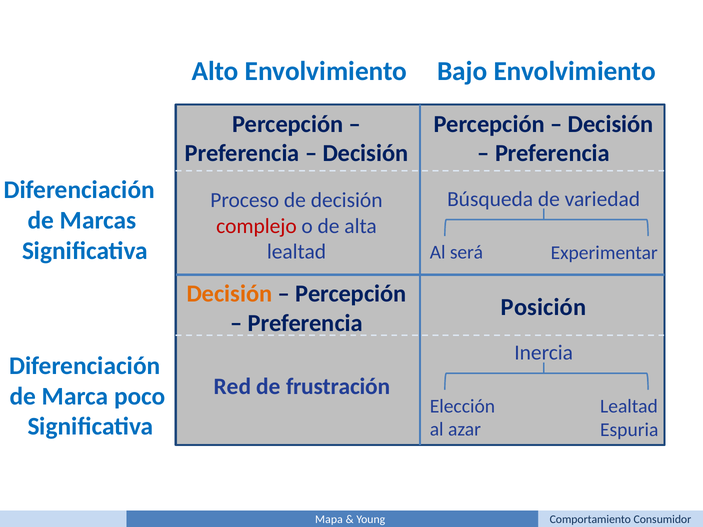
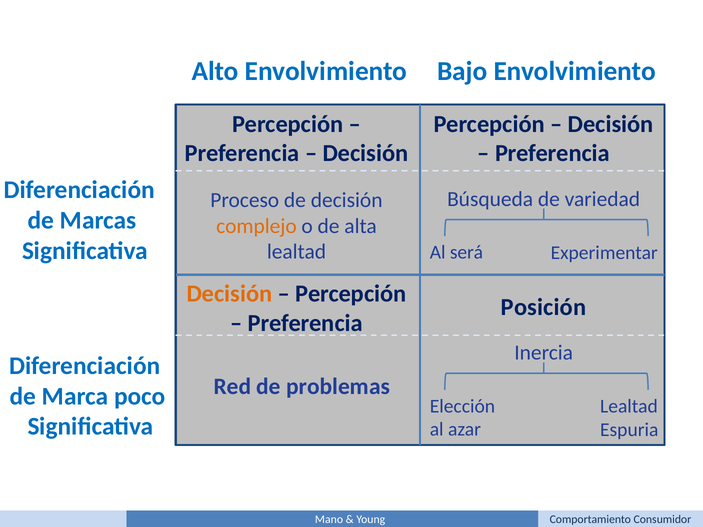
complejo colour: red -> orange
frustración: frustración -> problemas
Mapa: Mapa -> Mano
